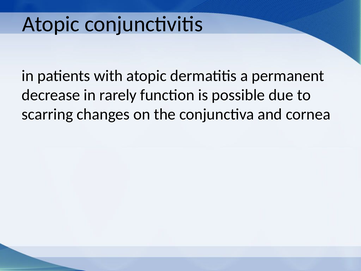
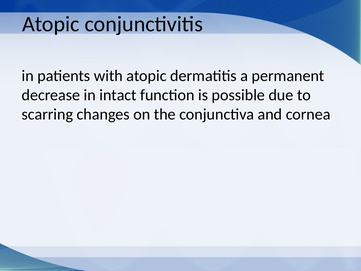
rarely: rarely -> intact
